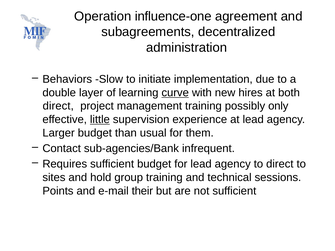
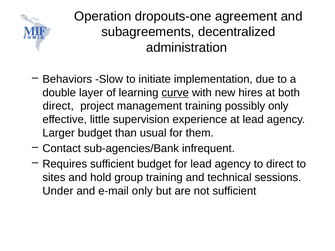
influence-one: influence-one -> dropouts-one
little underline: present -> none
Points: Points -> Under
e-mail their: their -> only
